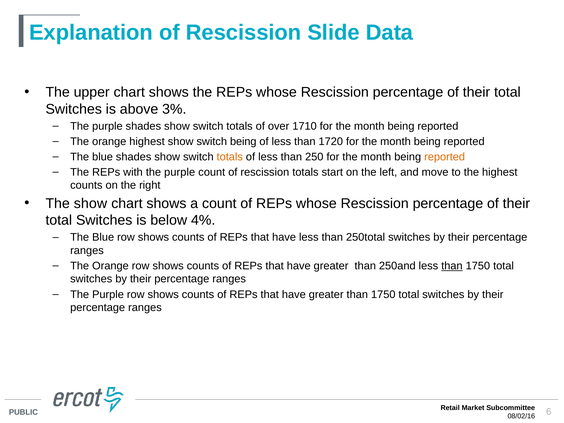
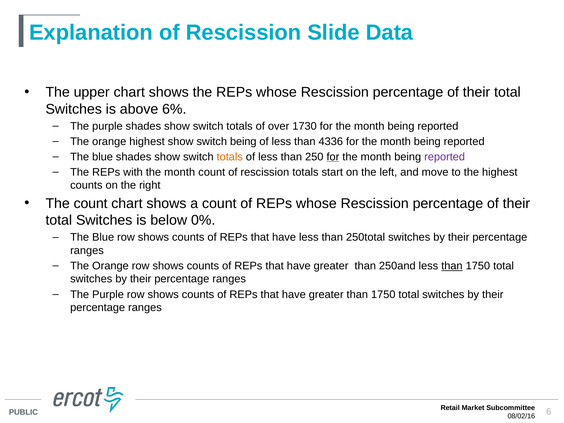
3%: 3% -> 6%
1710: 1710 -> 1730
1720: 1720 -> 4336
for at (333, 157) underline: none -> present
reported at (445, 157) colour: orange -> purple
with the purple: purple -> month
The show: show -> count
4%: 4% -> 0%
